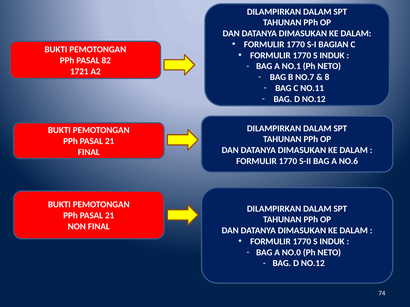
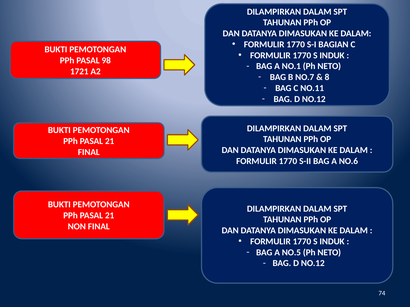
82: 82 -> 98
NO.0: NO.0 -> NO.5
